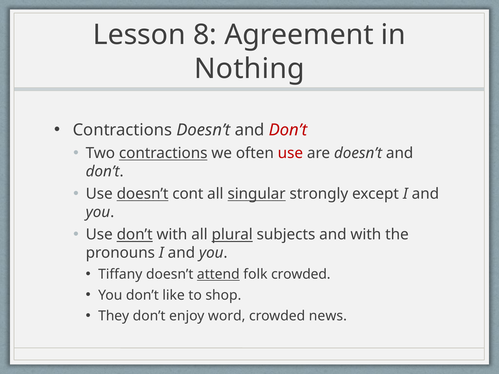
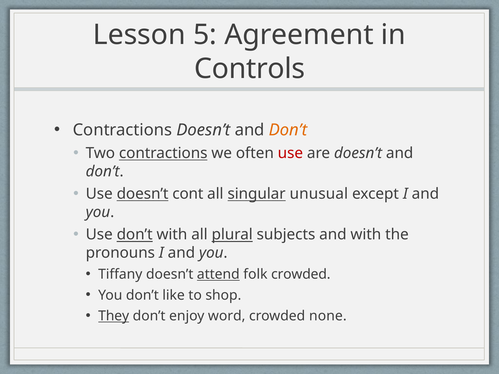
8: 8 -> 5
Nothing: Nothing -> Controls
Don’t at (288, 130) colour: red -> orange
strongly: strongly -> unusual
They underline: none -> present
news: news -> none
